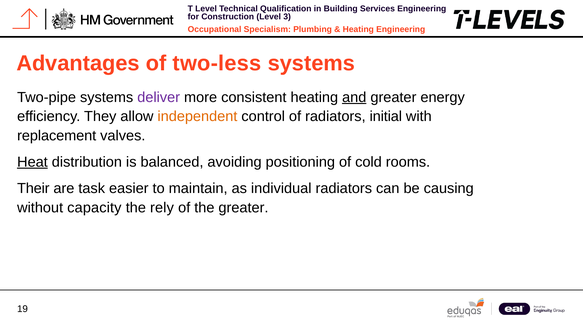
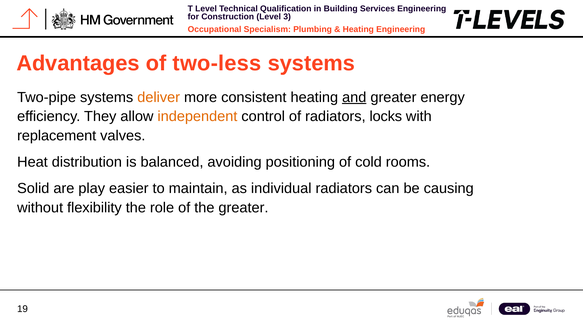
deliver colour: purple -> orange
initial: initial -> locks
Heat underline: present -> none
Their: Their -> Solid
task: task -> play
capacity: capacity -> flexibility
rely: rely -> role
